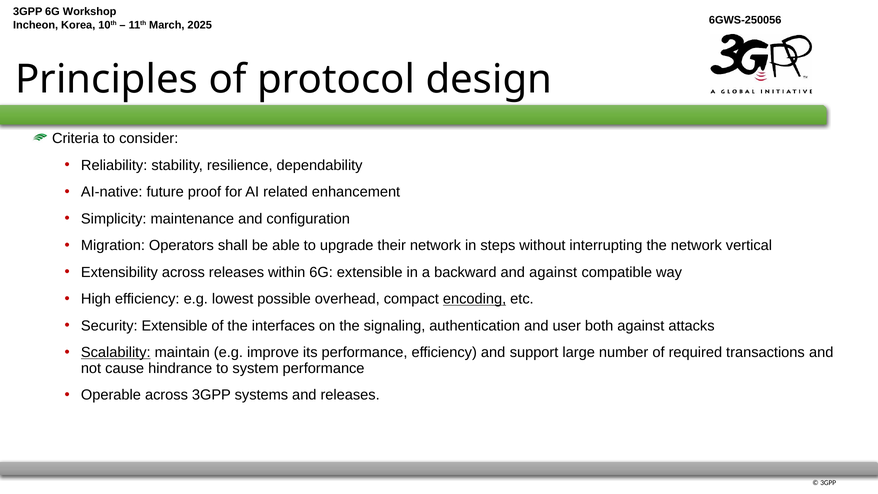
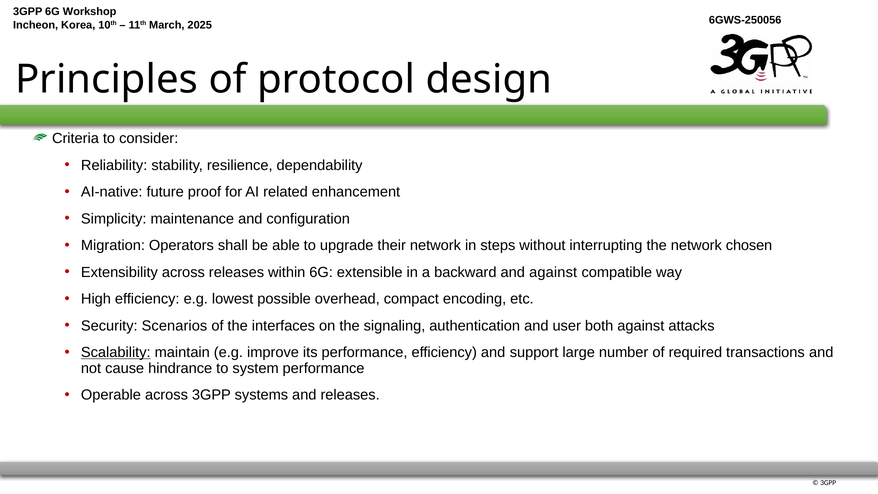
vertical: vertical -> chosen
encoding underline: present -> none
Security Extensible: Extensible -> Scenarios
